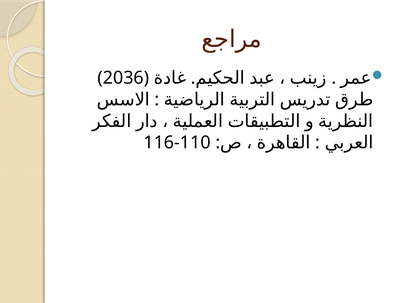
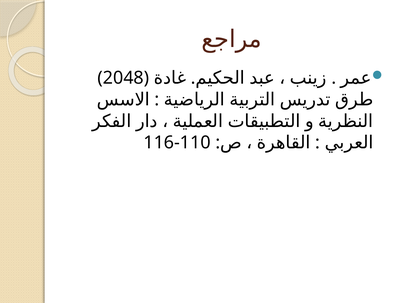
2036: 2036 -> 2048
